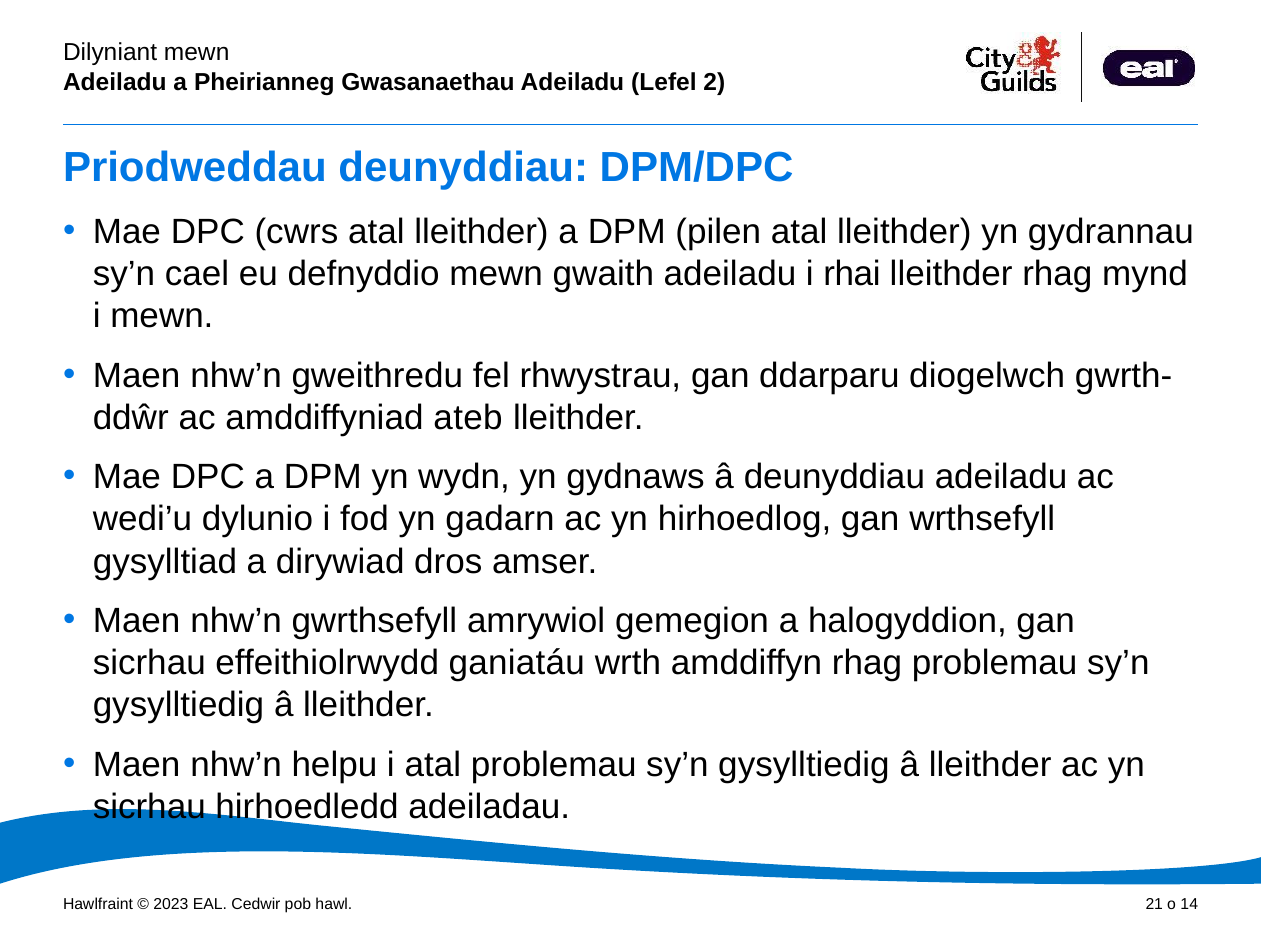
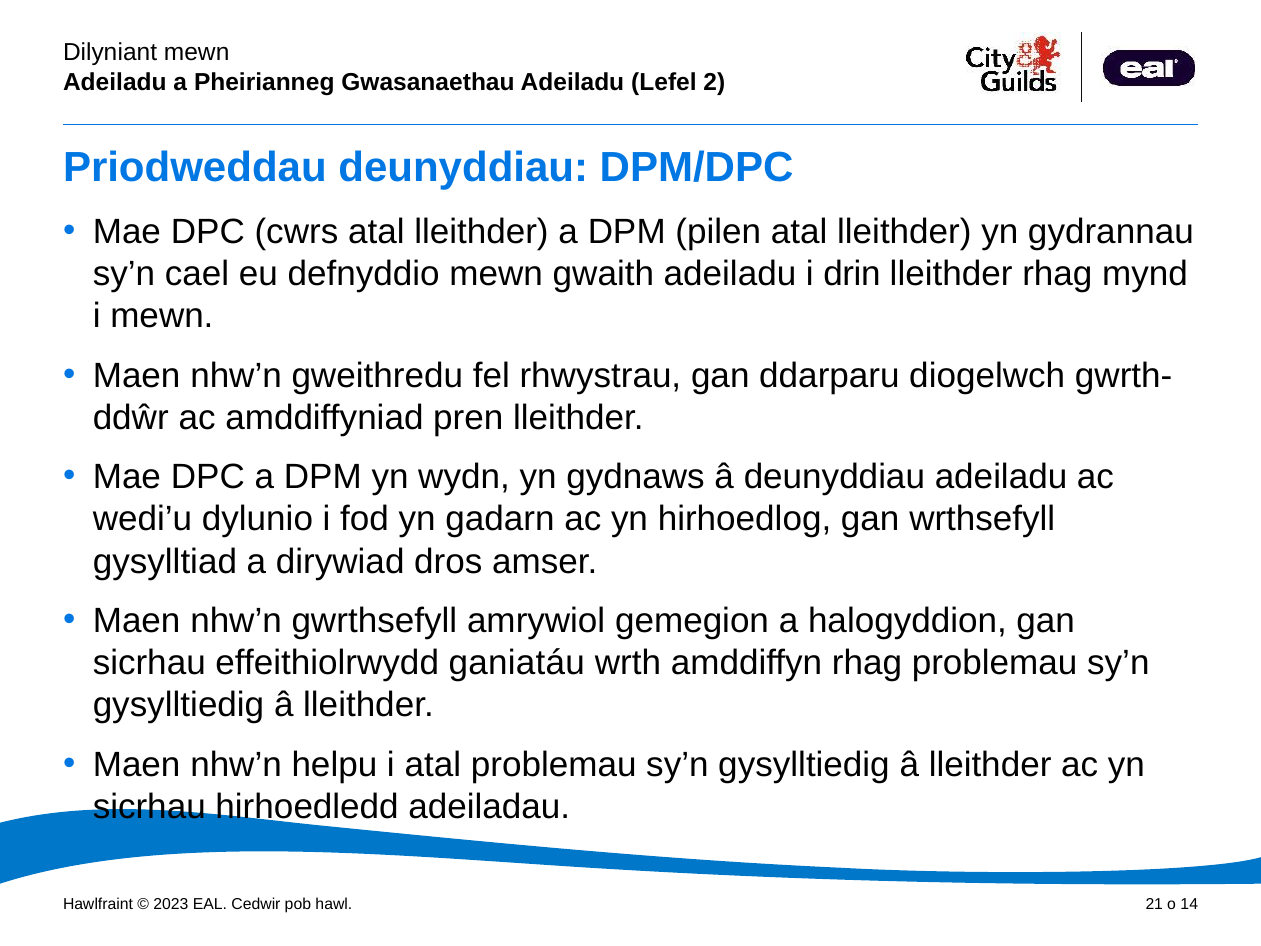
rhai: rhai -> drin
ateb: ateb -> pren
